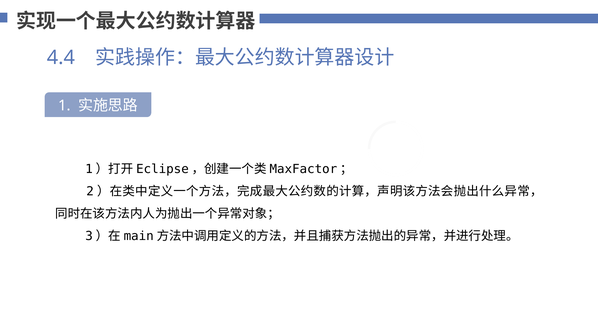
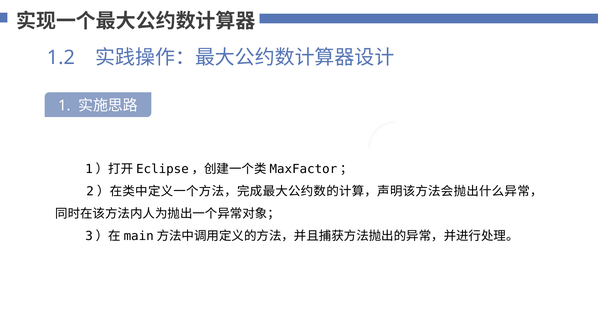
4.4: 4.4 -> 1.2
